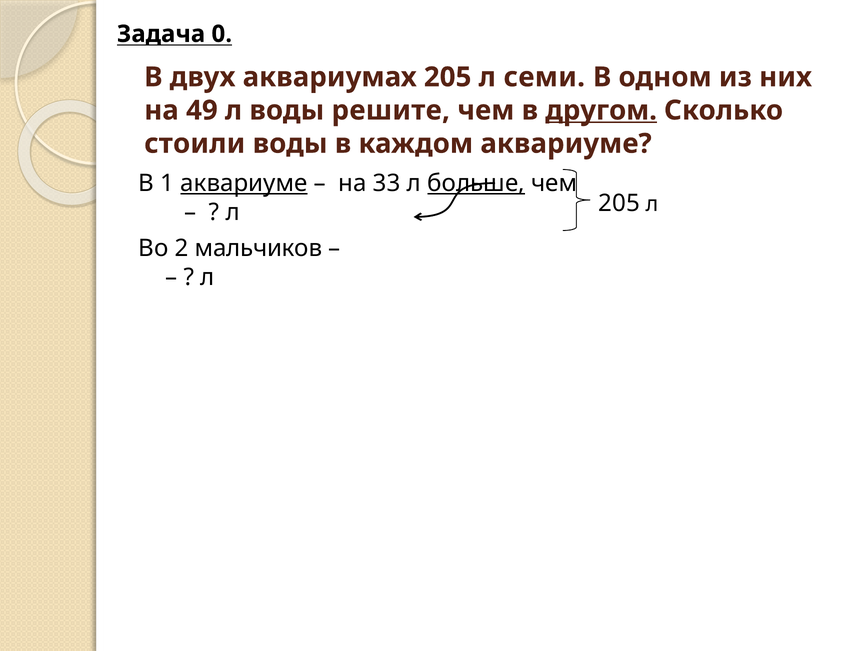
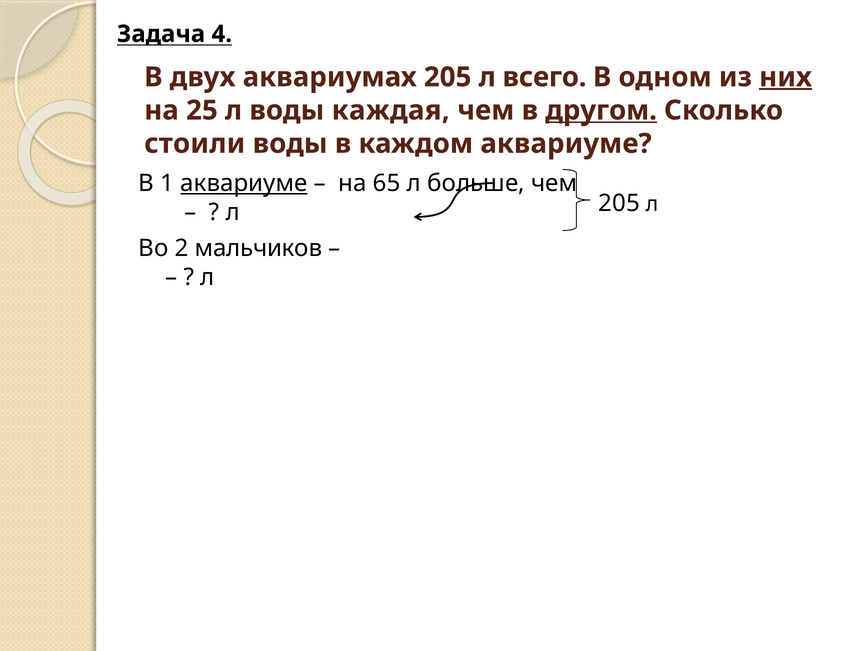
0: 0 -> 4
семи: семи -> всего
них underline: none -> present
49: 49 -> 25
решите: решите -> каждая
33: 33 -> 65
больше underline: present -> none
